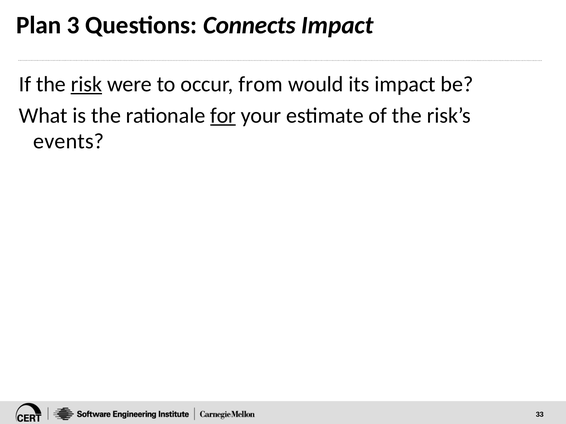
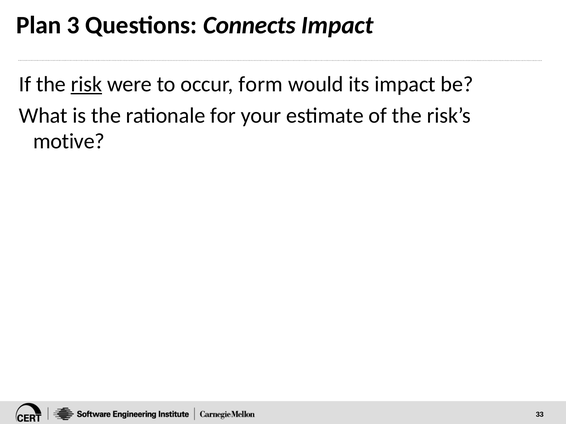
from: from -> form
for underline: present -> none
events: events -> motive
